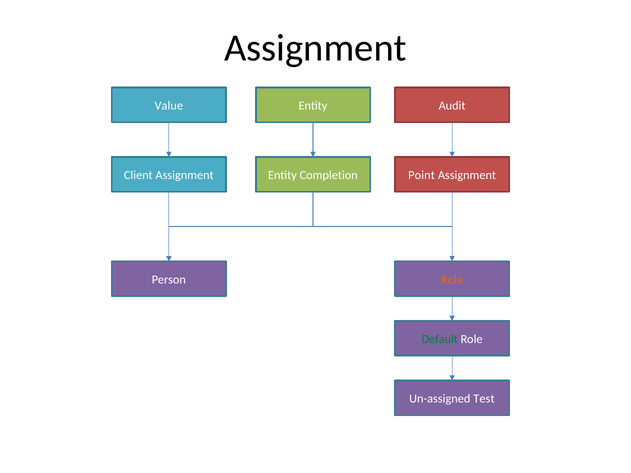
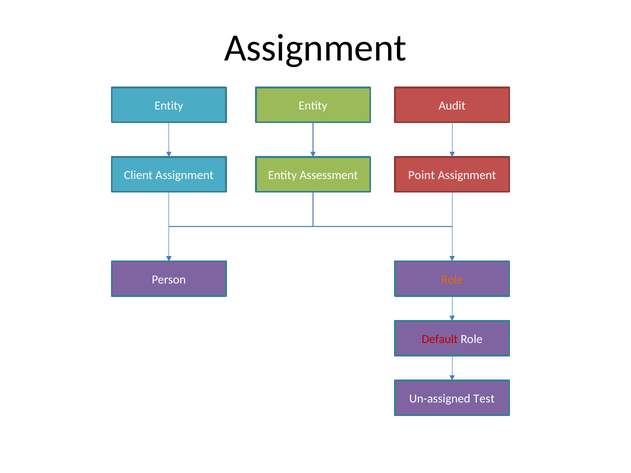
Value at (169, 106): Value -> Entity
Completion: Completion -> Assessment
Default colour: green -> red
